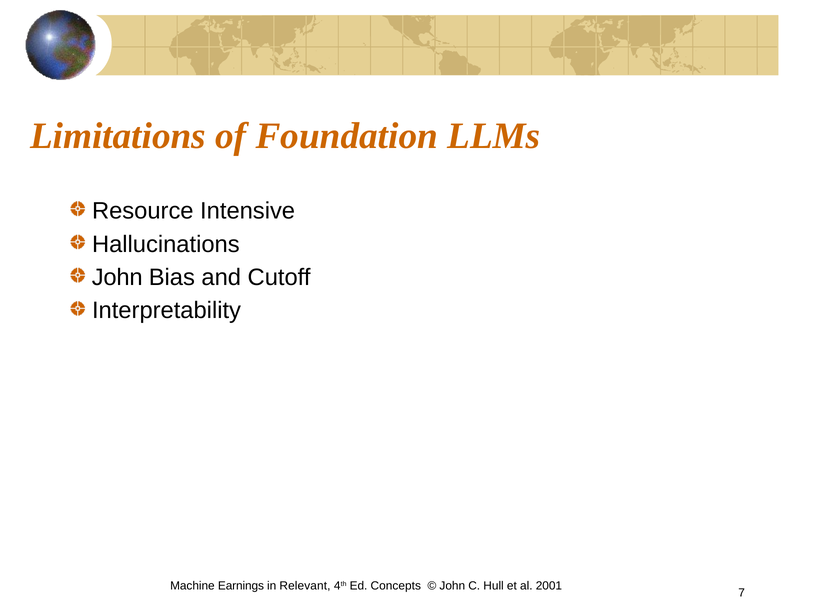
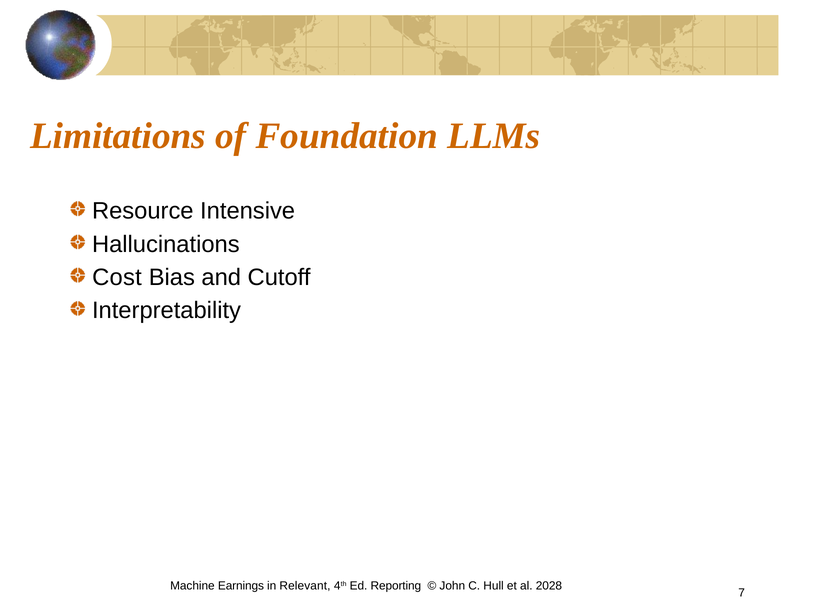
John at (117, 278): John -> Cost
Concepts: Concepts -> Reporting
2001: 2001 -> 2028
